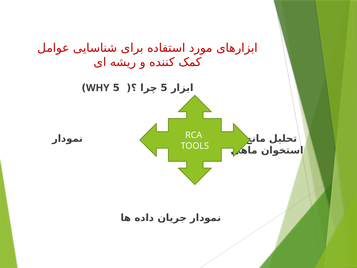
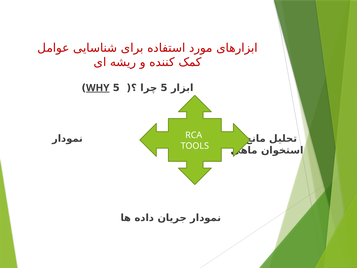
WHY underline: none -> present
